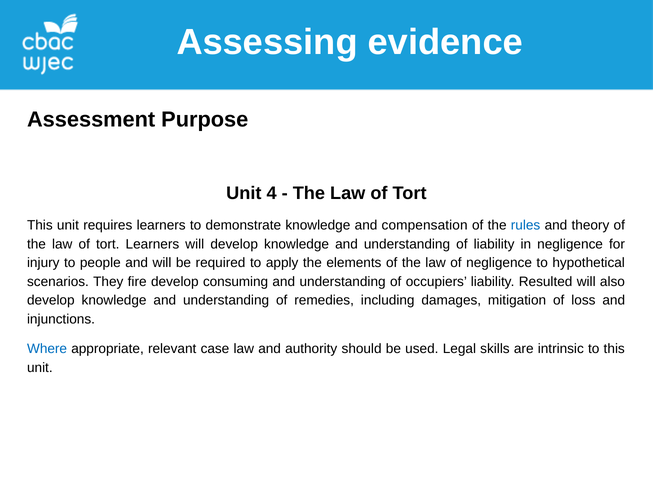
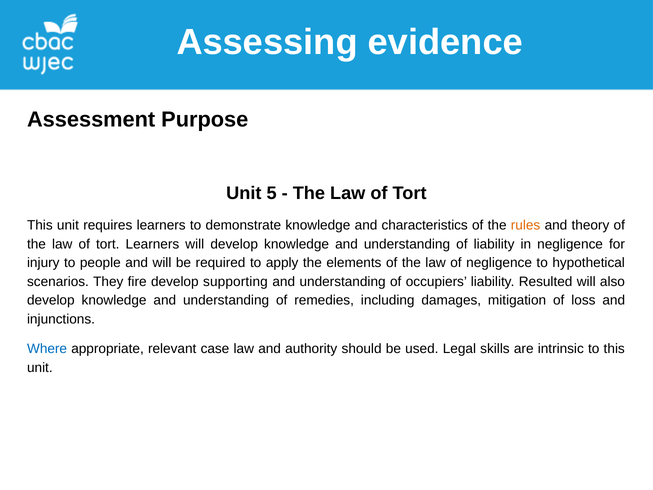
4: 4 -> 5
compensation: compensation -> characteristics
rules colour: blue -> orange
consuming: consuming -> supporting
